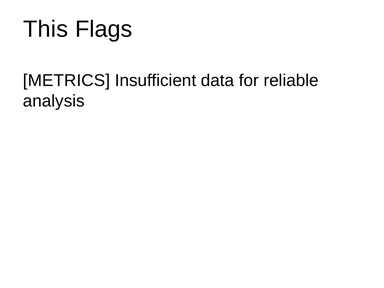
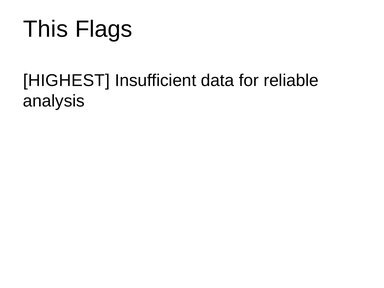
METRICS: METRICS -> HIGHEST
